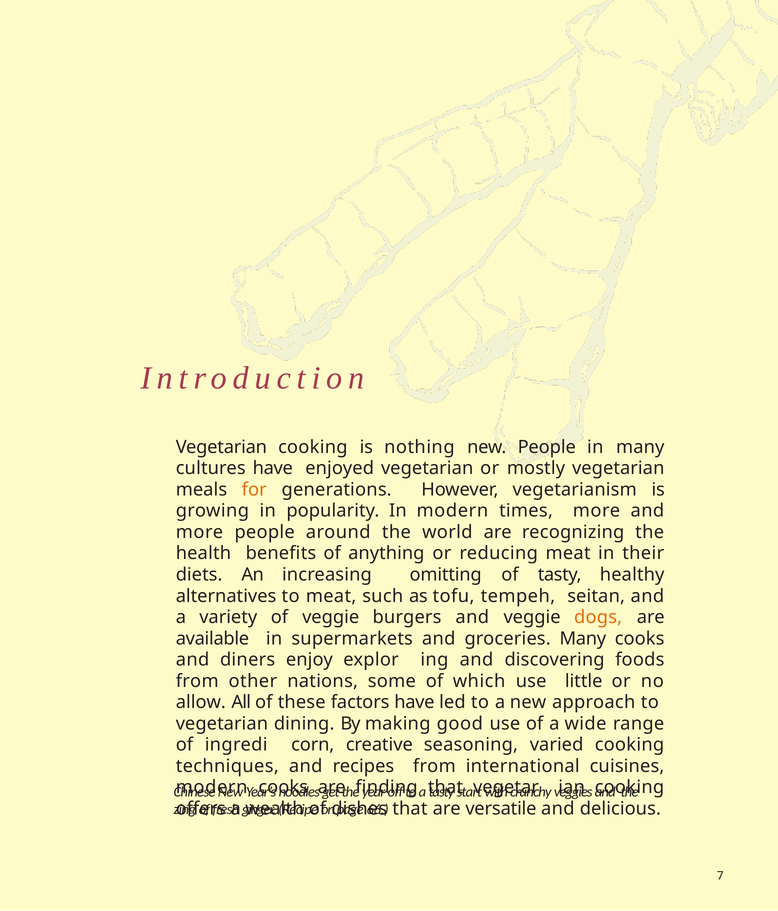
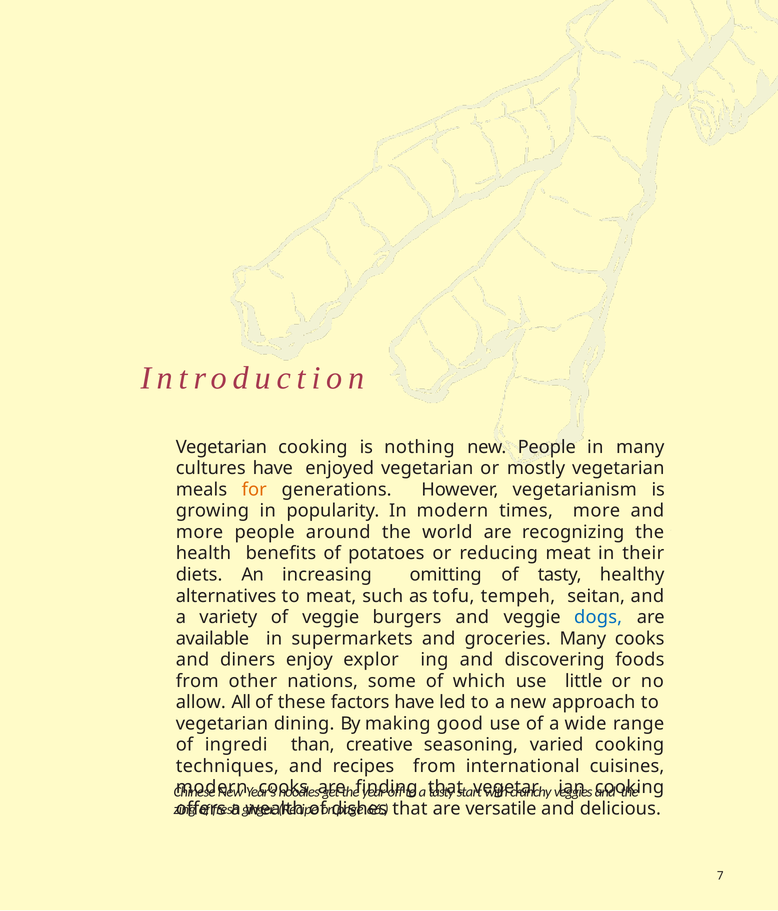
anything: anything -> potatoes
dogs colour: orange -> blue
corn: corn -> than
